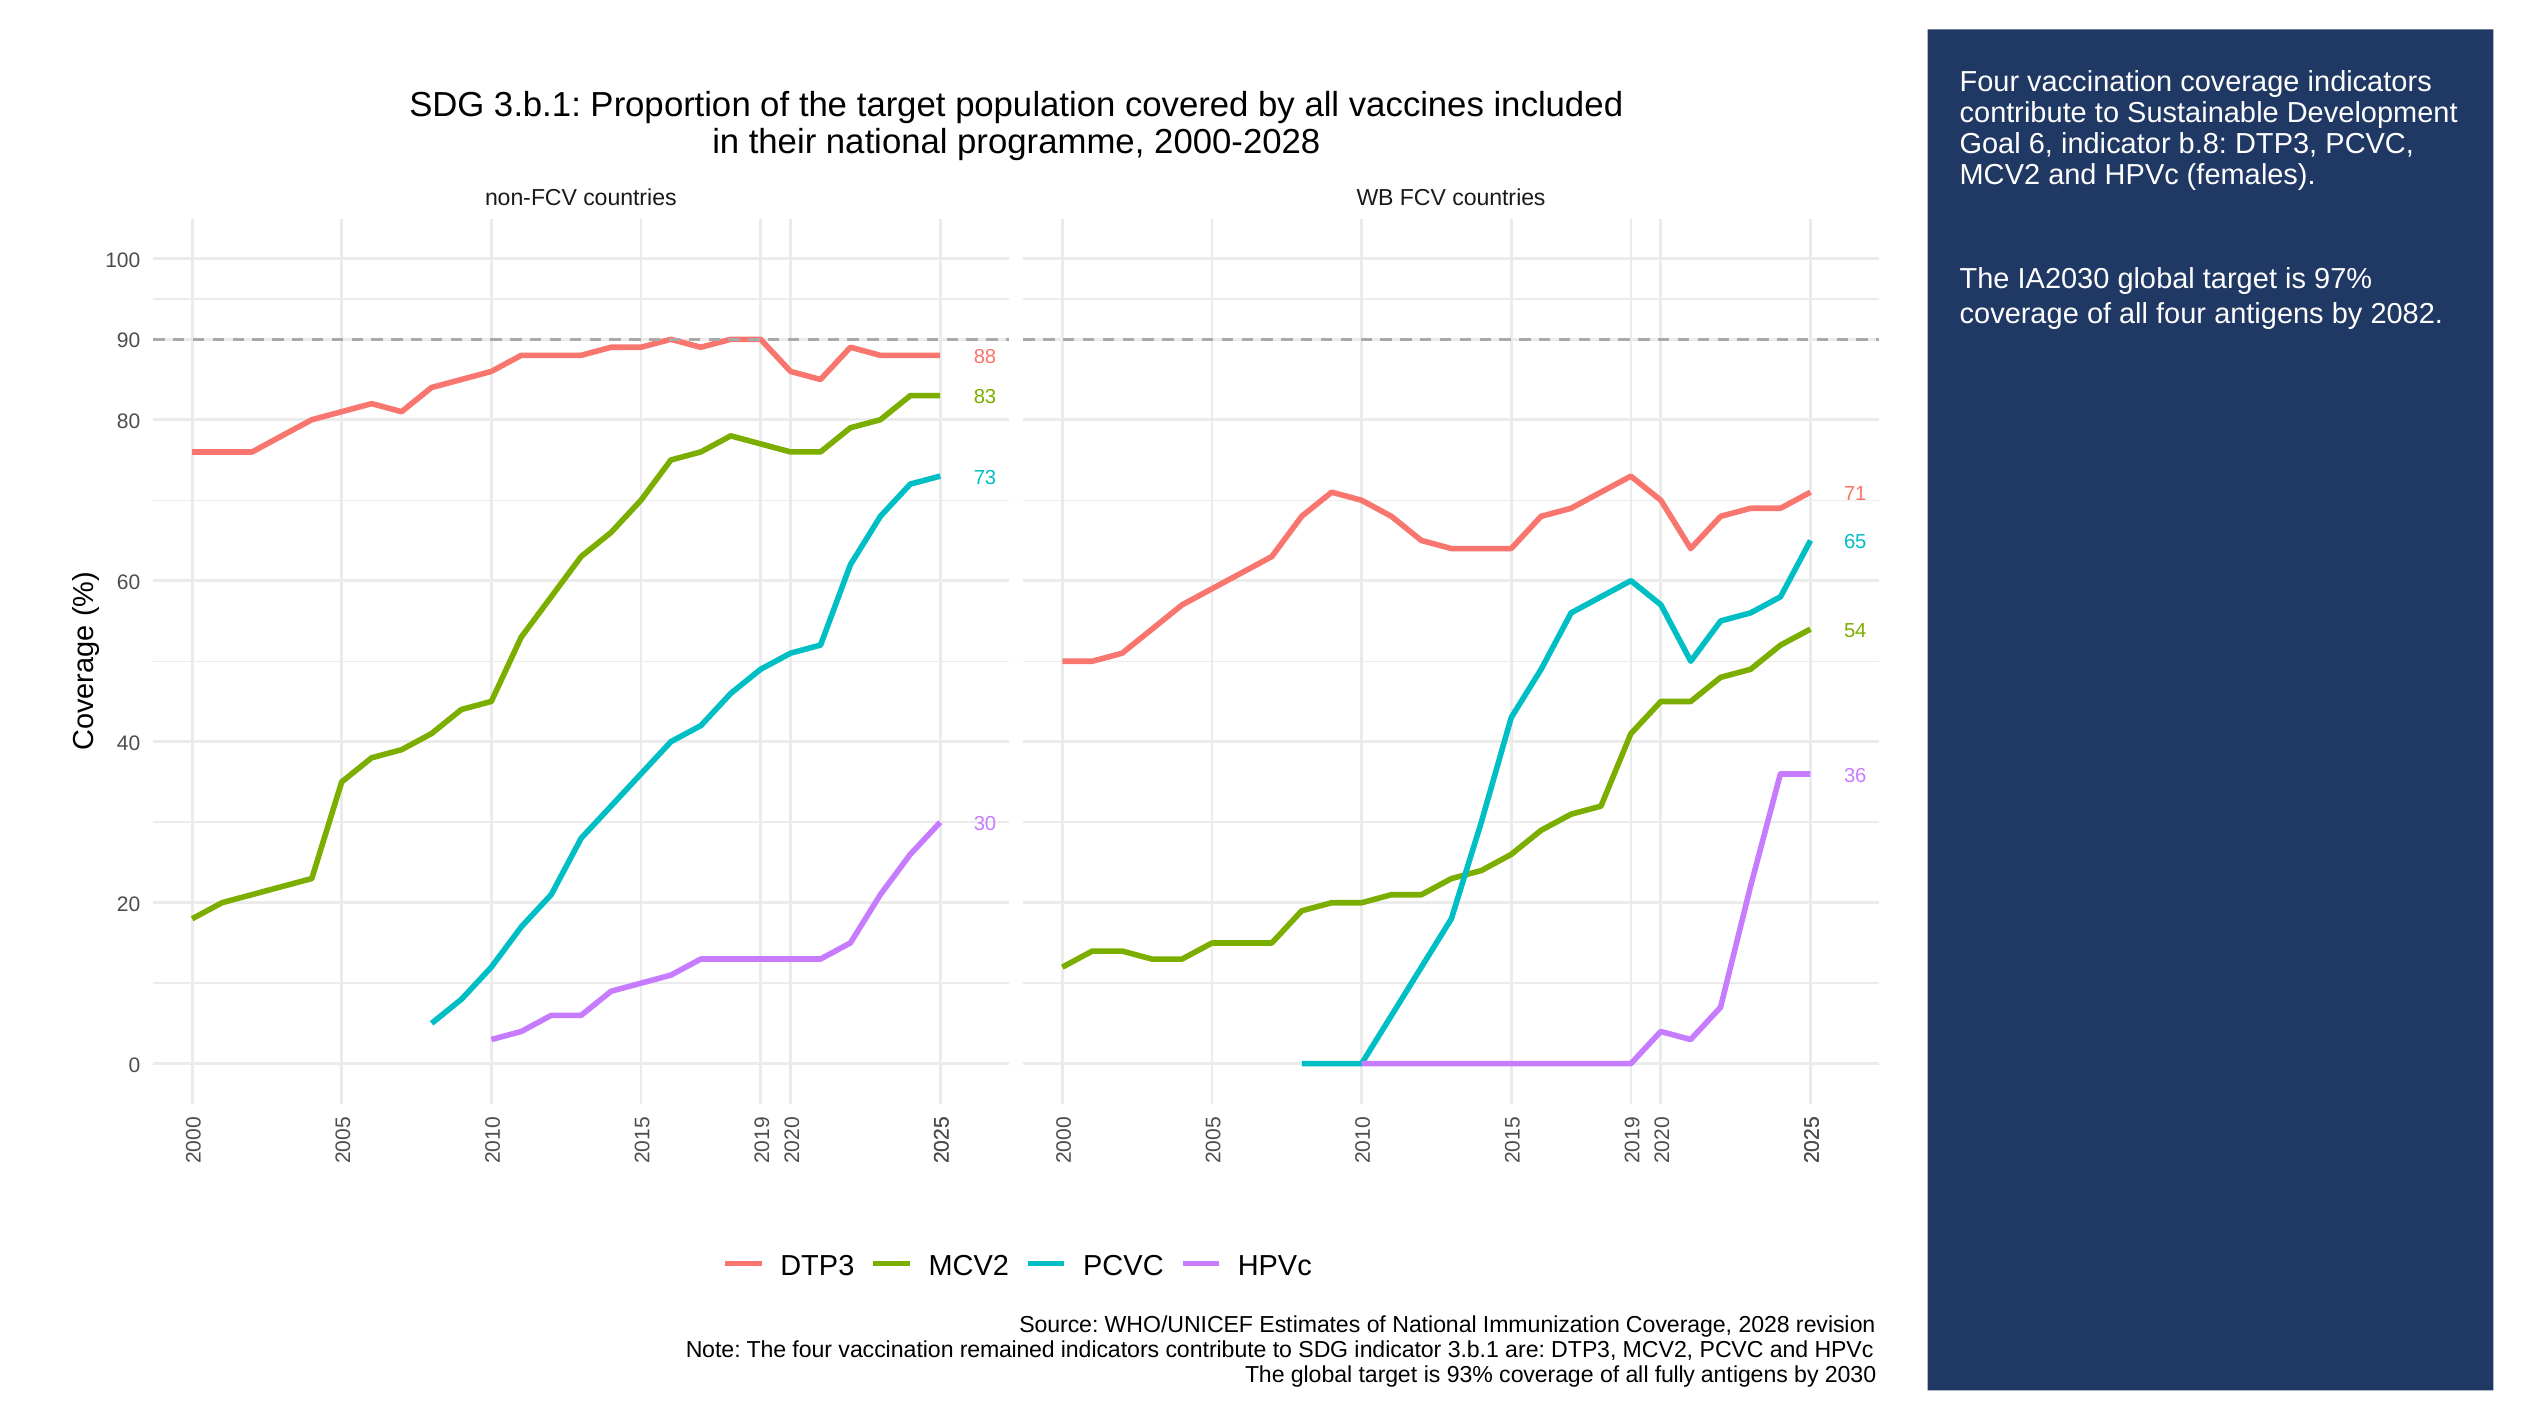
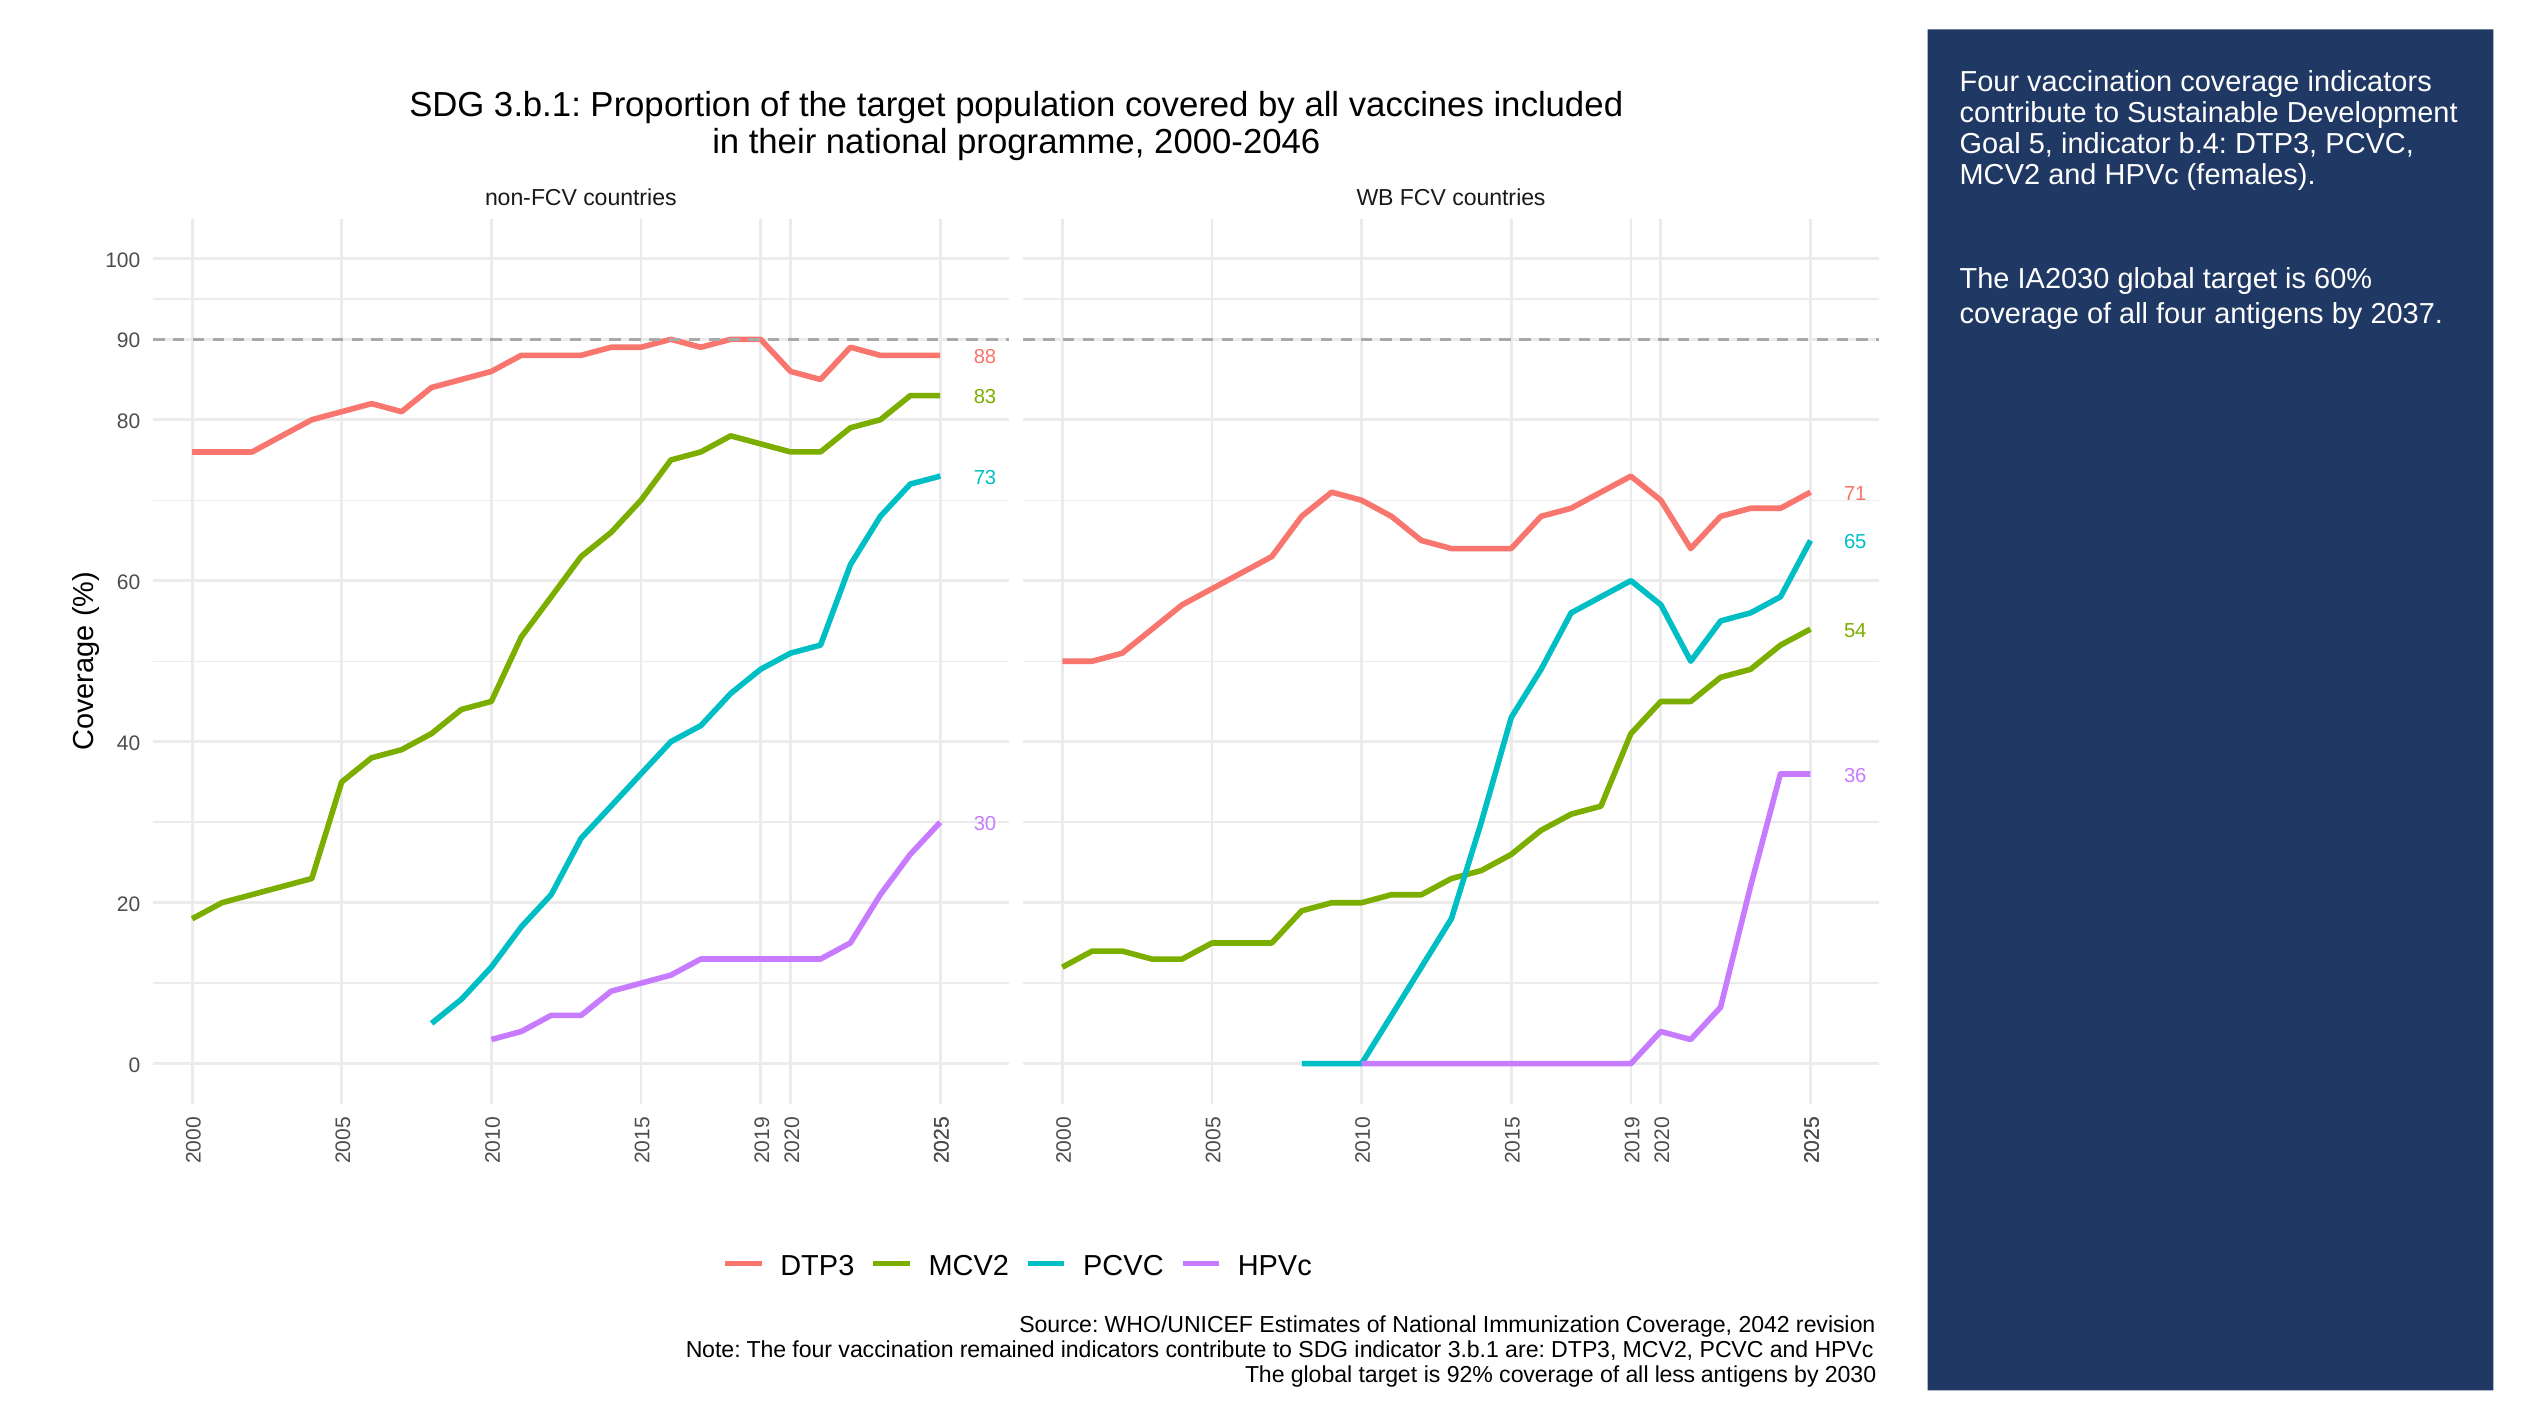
2000-2028: 2000-2028 -> 2000-2046
Goal 6: 6 -> 5
b.8: b.8 -> b.4
97%: 97% -> 60%
2082: 2082 -> 2037
2028: 2028 -> 2042
93%: 93% -> 92%
fully: fully -> less
